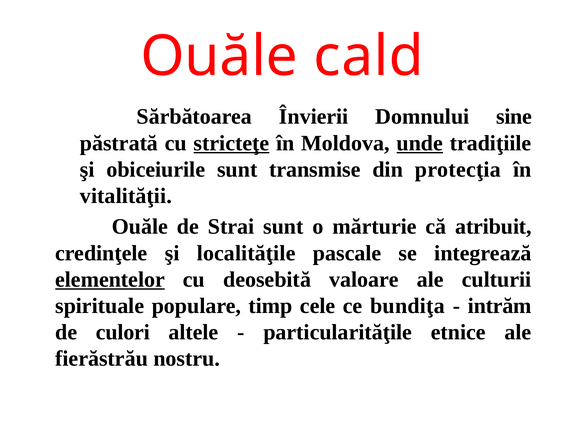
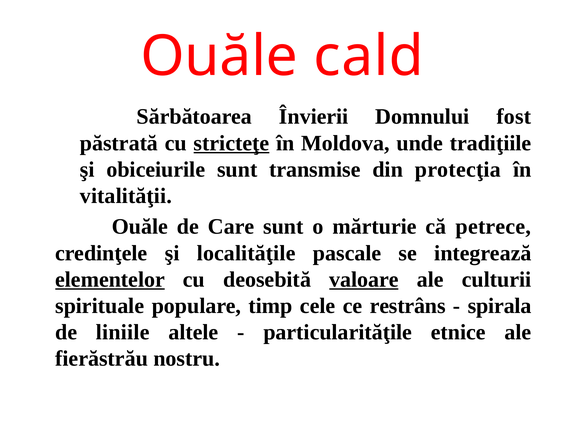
sine: sine -> fost
unde underline: present -> none
Strai: Strai -> Care
atribuit: atribuit -> petrece
valoare underline: none -> present
bundiţa: bundiţa -> restrâns
intrăm: intrăm -> spirala
culori: culori -> liniile
